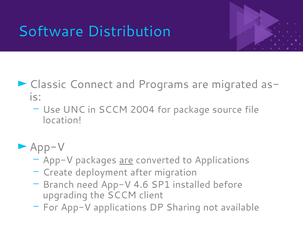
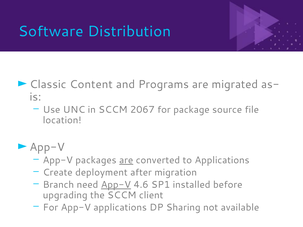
Connect: Connect -> Content
2004: 2004 -> 2067
App-V at (116, 185) underline: none -> present
